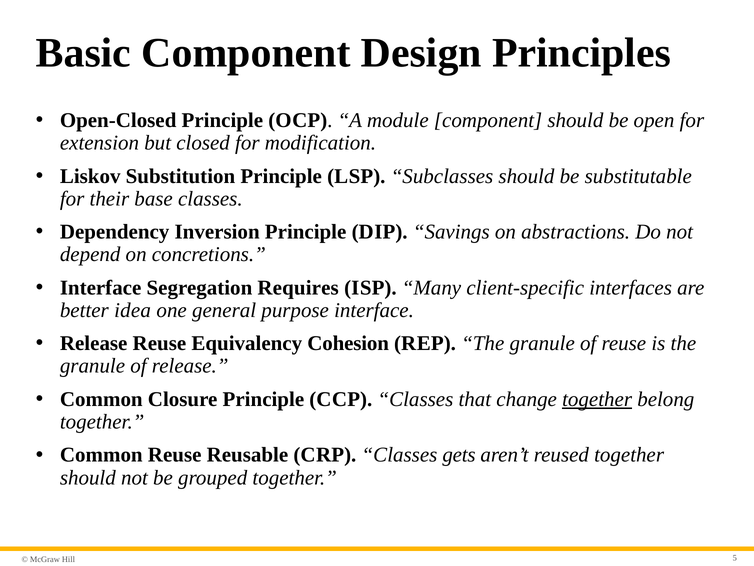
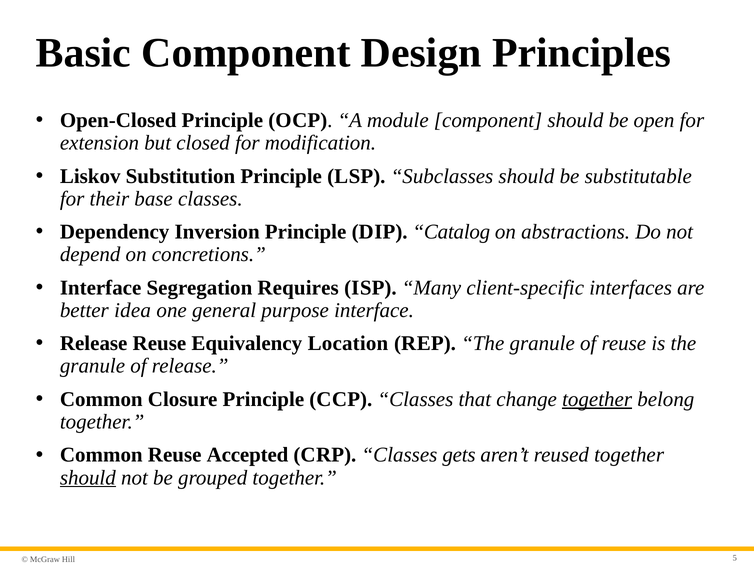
Savings: Savings -> Catalog
Cohesion: Cohesion -> Location
Reusable: Reusable -> Accepted
should at (88, 477) underline: none -> present
